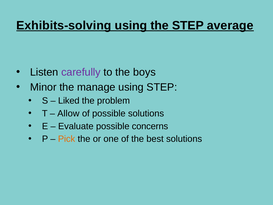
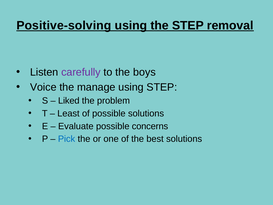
Exhibits-solving: Exhibits-solving -> Positive-solving
average: average -> removal
Minor: Minor -> Voice
Allow: Allow -> Least
Pick colour: orange -> blue
